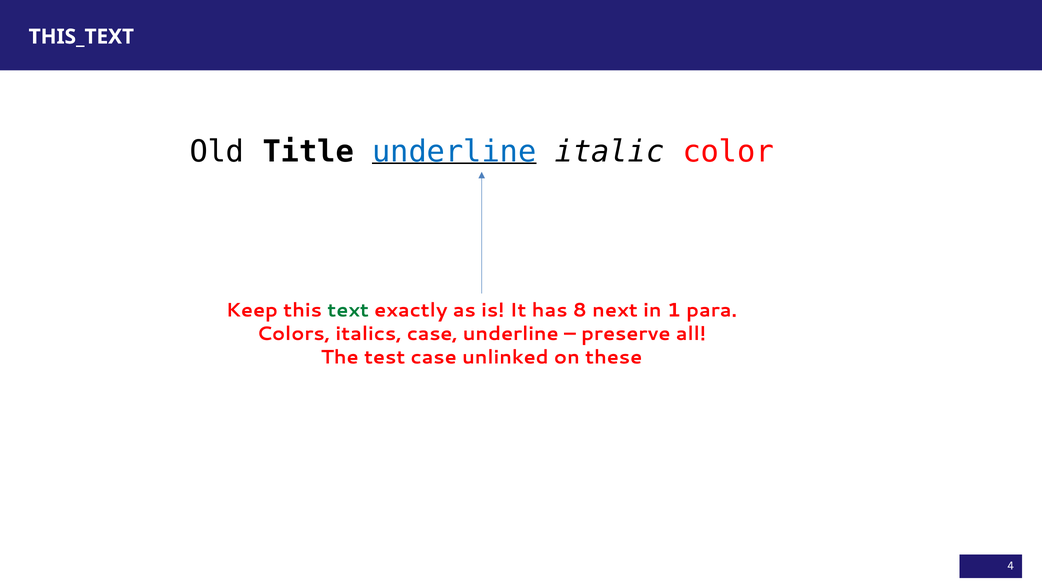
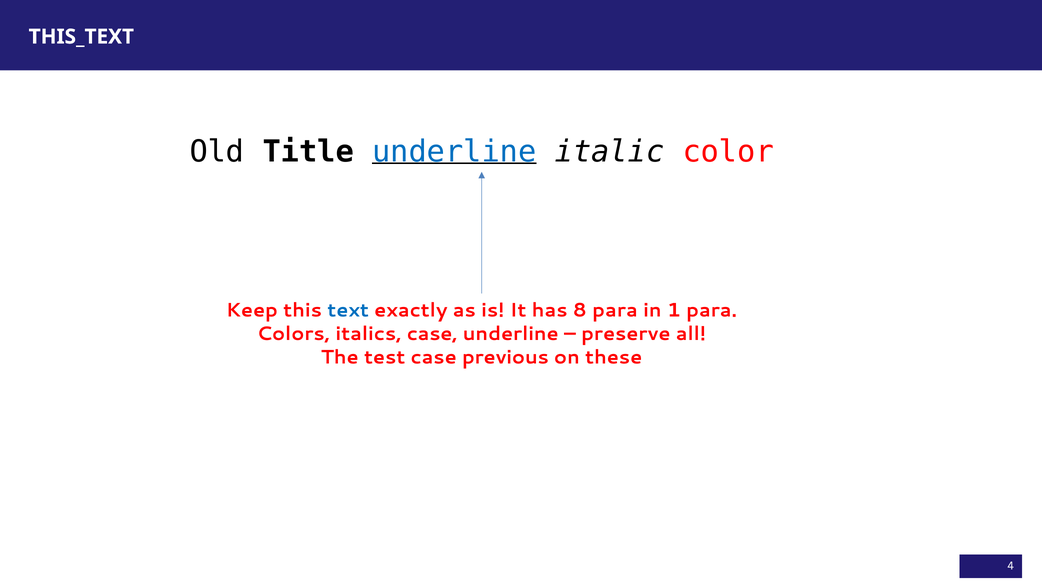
text colour: green -> blue
8 next: next -> para
unlinked: unlinked -> previous
